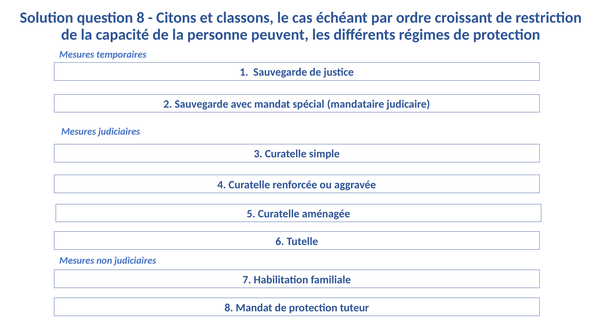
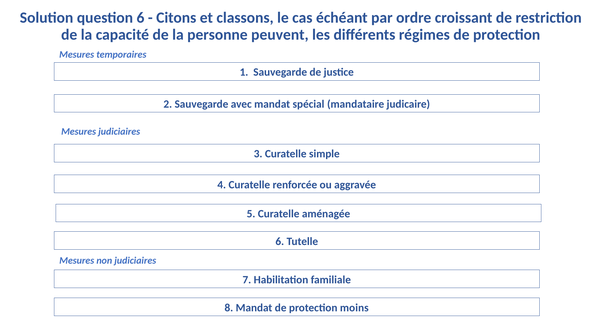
question 8: 8 -> 6
tuteur: tuteur -> moins
